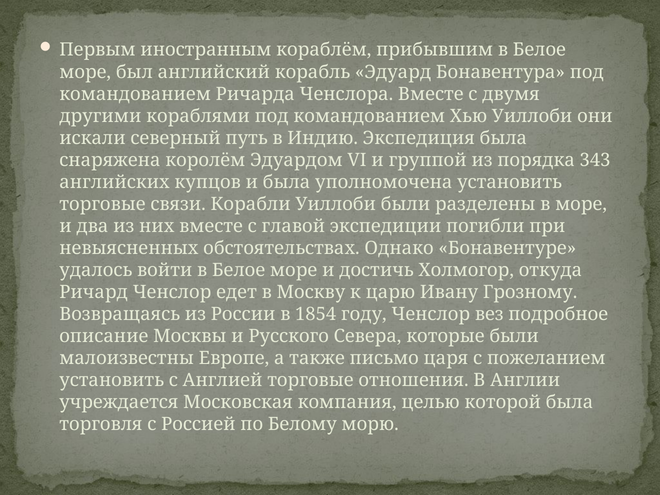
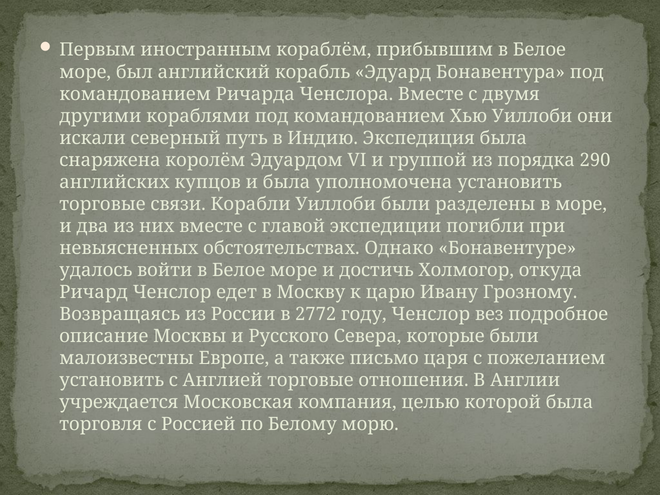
343: 343 -> 290
1854: 1854 -> 2772
